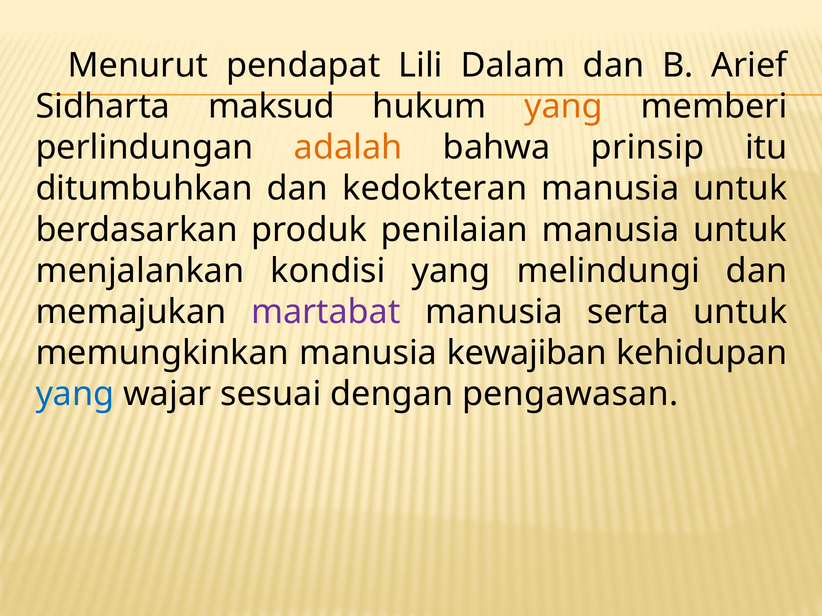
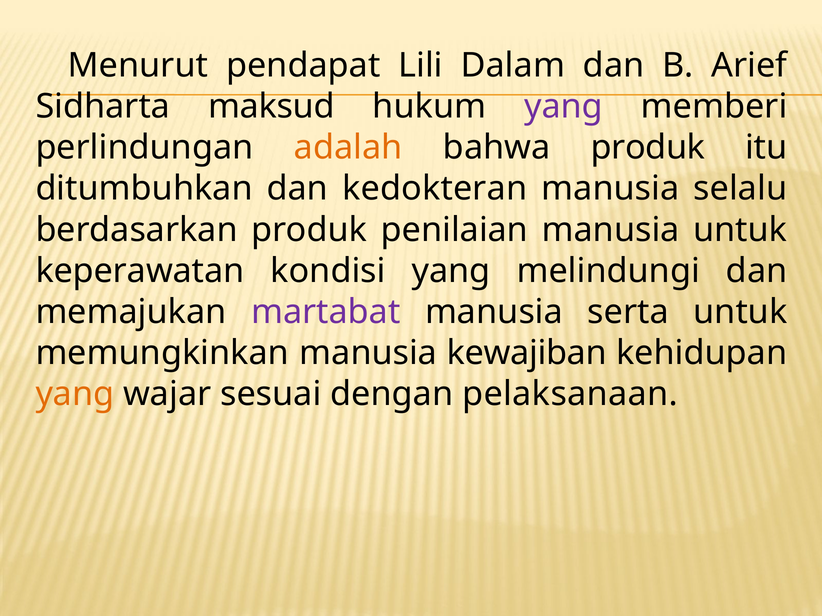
yang at (564, 107) colour: orange -> purple
bahwa prinsip: prinsip -> produk
untuk at (740, 189): untuk -> selalu
menjalankan: menjalankan -> keperawatan
yang at (75, 394) colour: blue -> orange
pengawasan: pengawasan -> pelaksanaan
